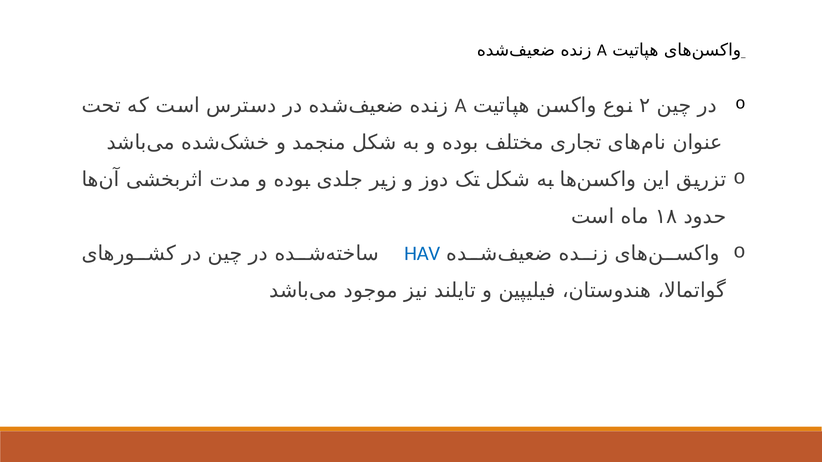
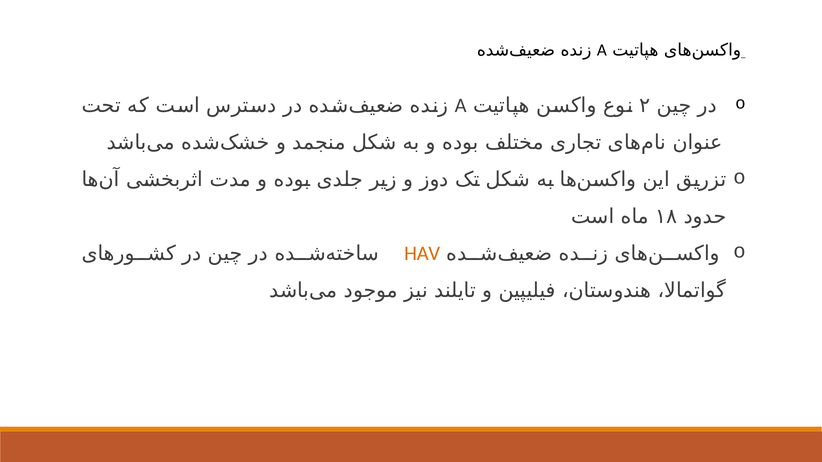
HAV colour: blue -> orange
